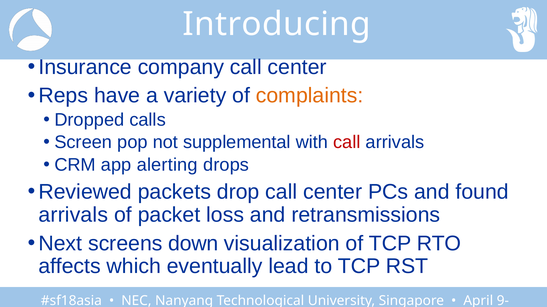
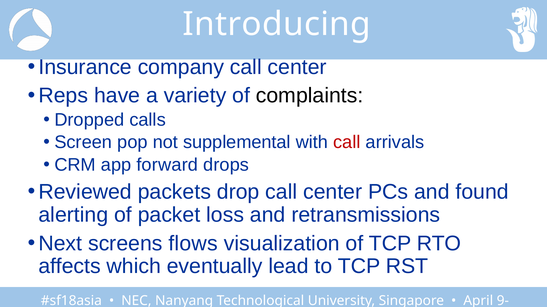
complaints colour: orange -> black
alerting: alerting -> forward
arrivals at (73, 215): arrivals -> alerting
down: down -> flows
